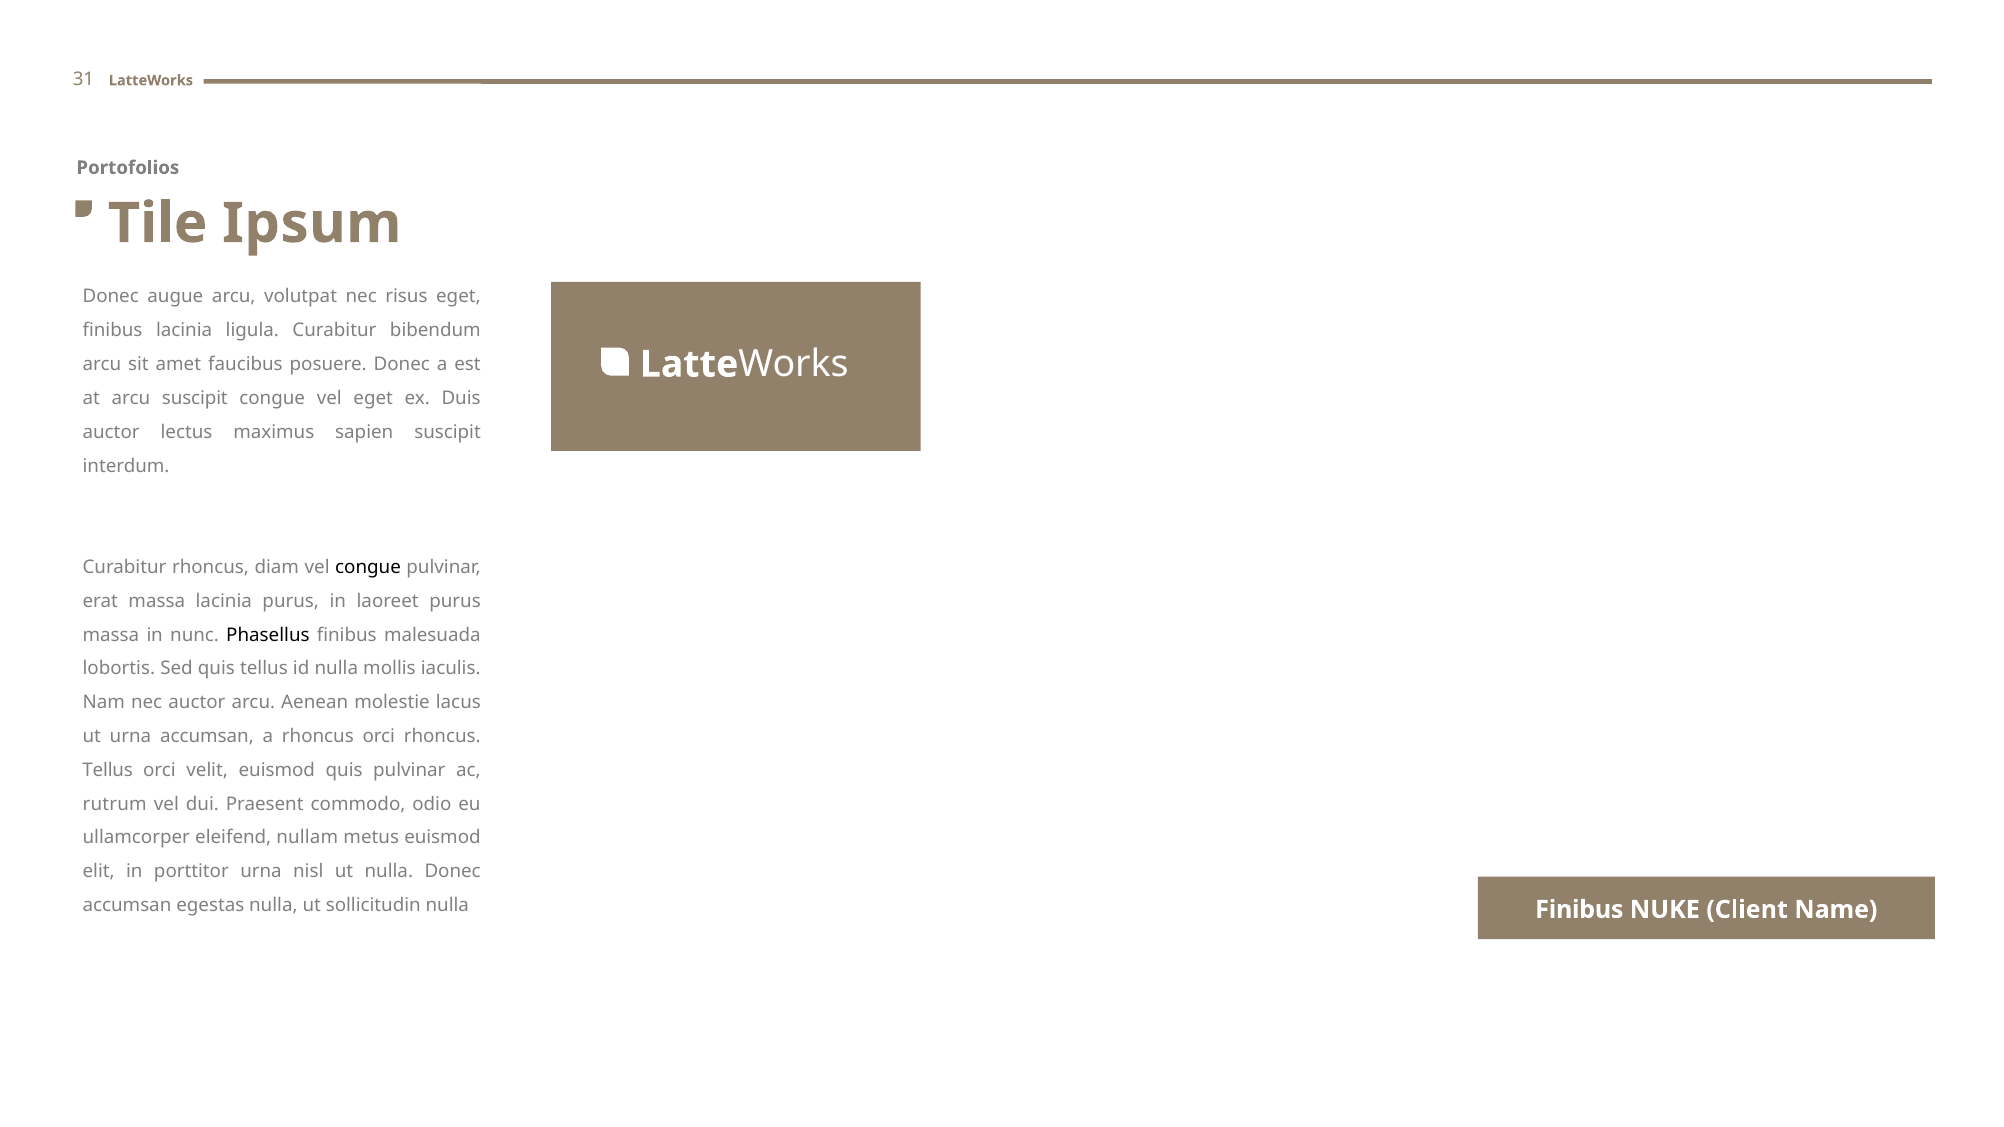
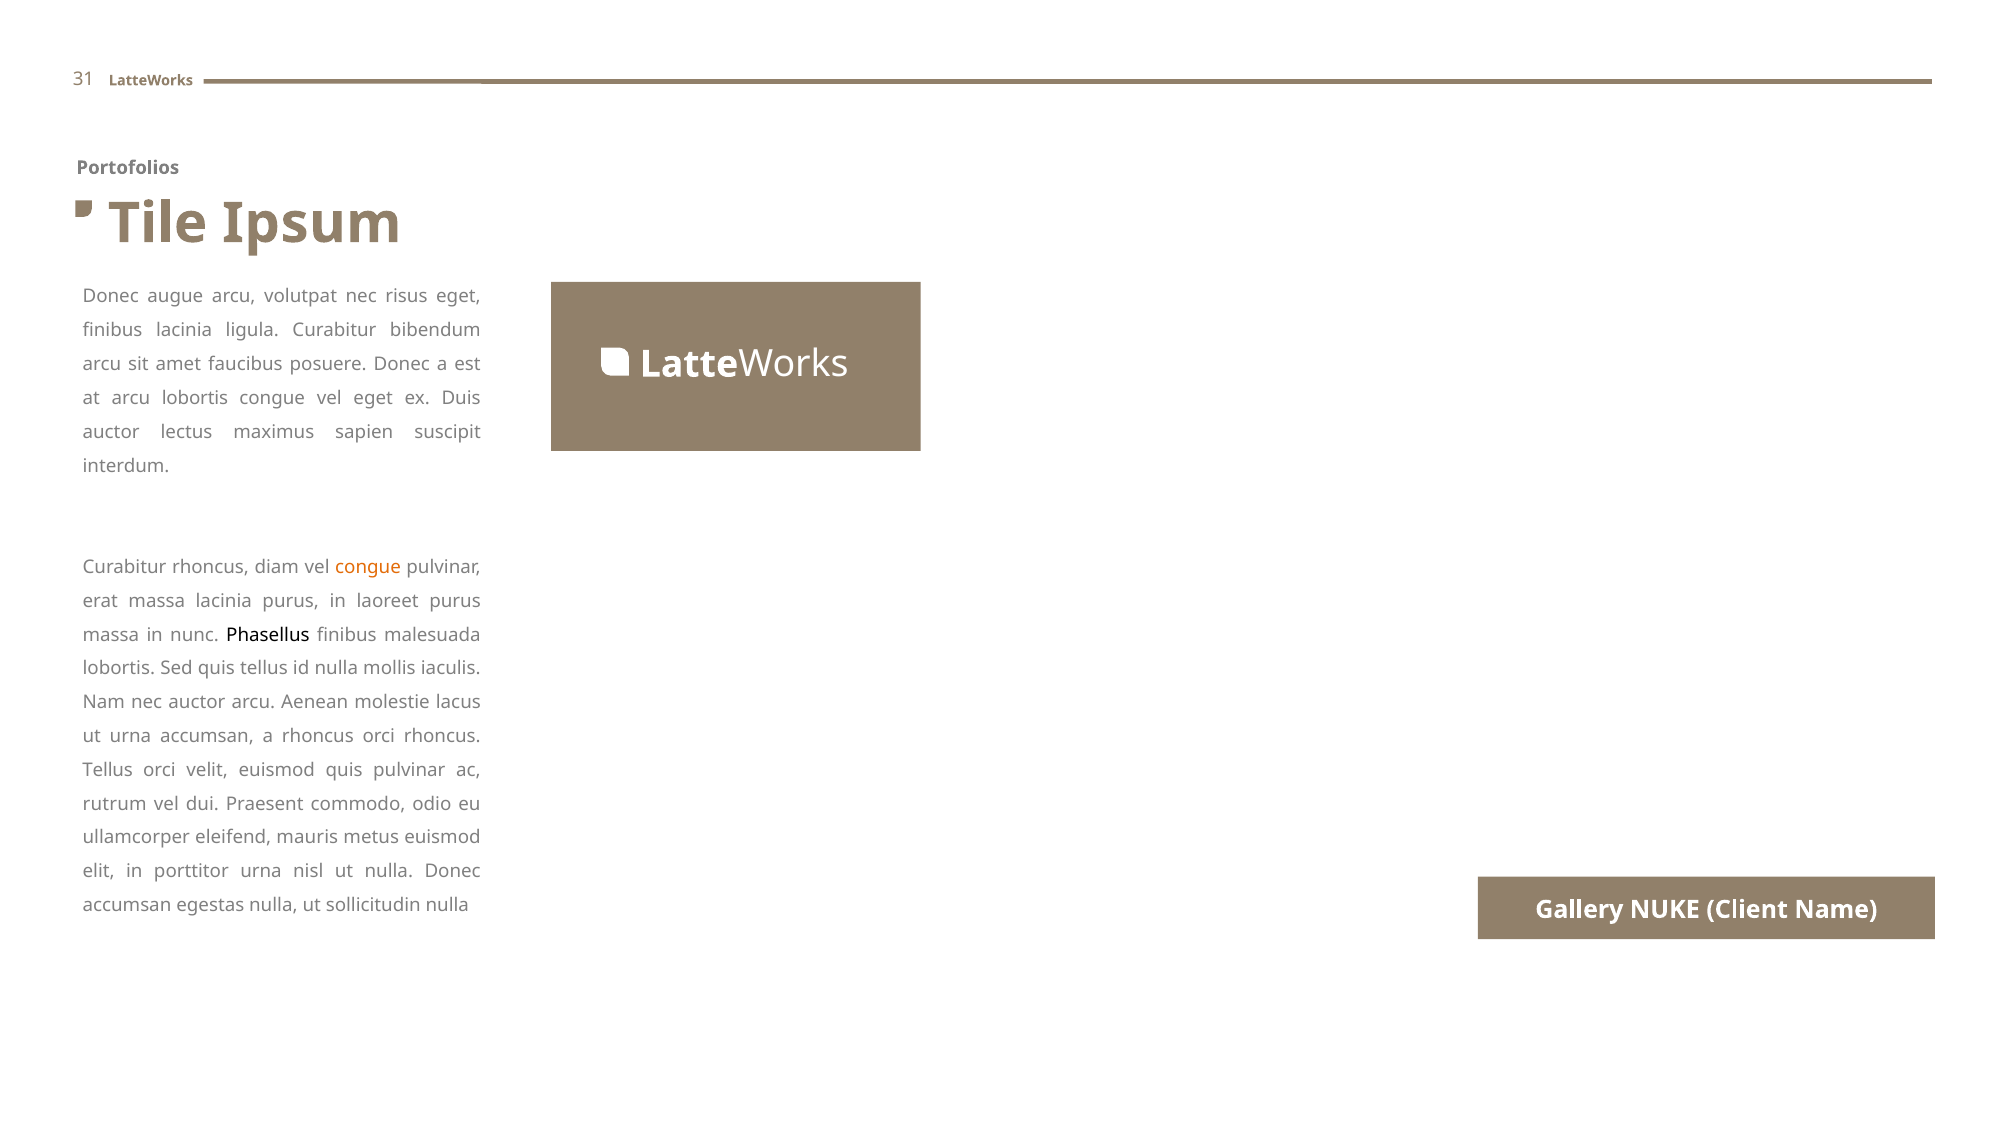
arcu suscipit: suscipit -> lobortis
congue at (368, 567) colour: black -> orange
nullam: nullam -> mauris
Finibus at (1579, 910): Finibus -> Gallery
